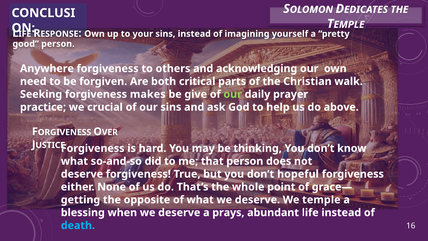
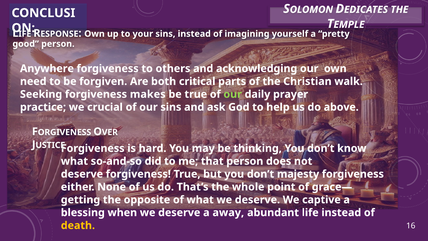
be give: give -> true
hopeful: hopeful -> majesty
temple: temple -> captive
prays: prays -> away
death colour: light blue -> yellow
